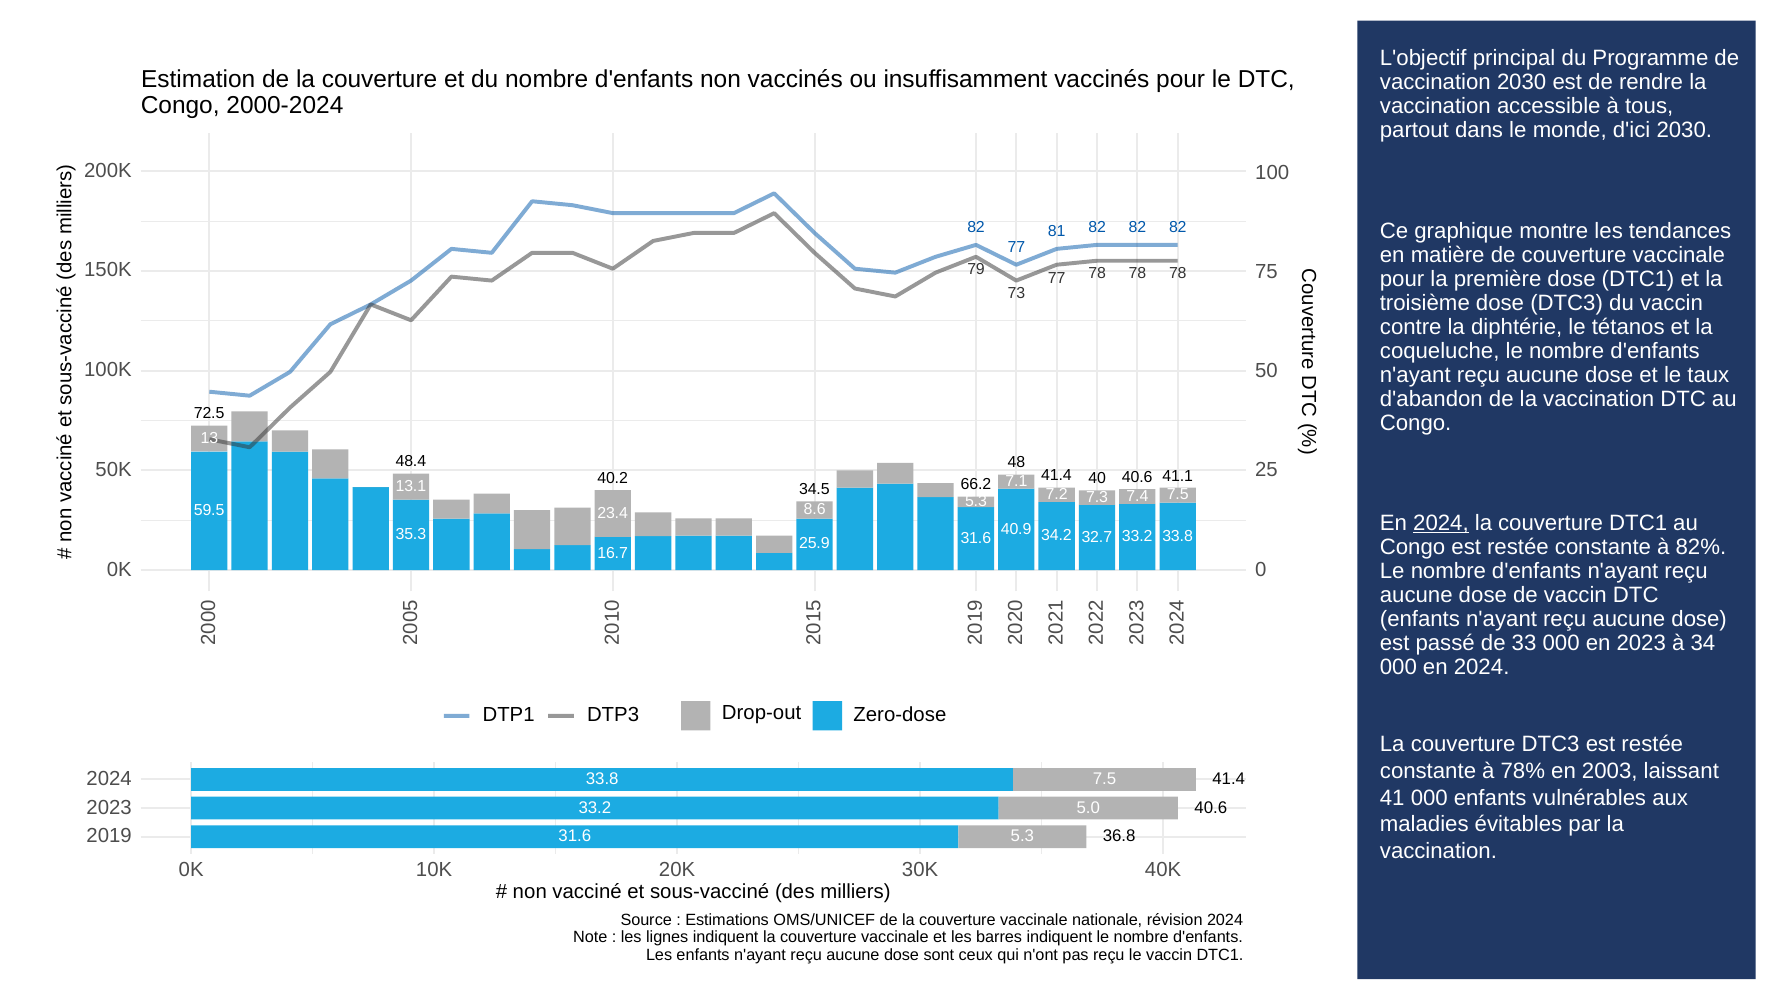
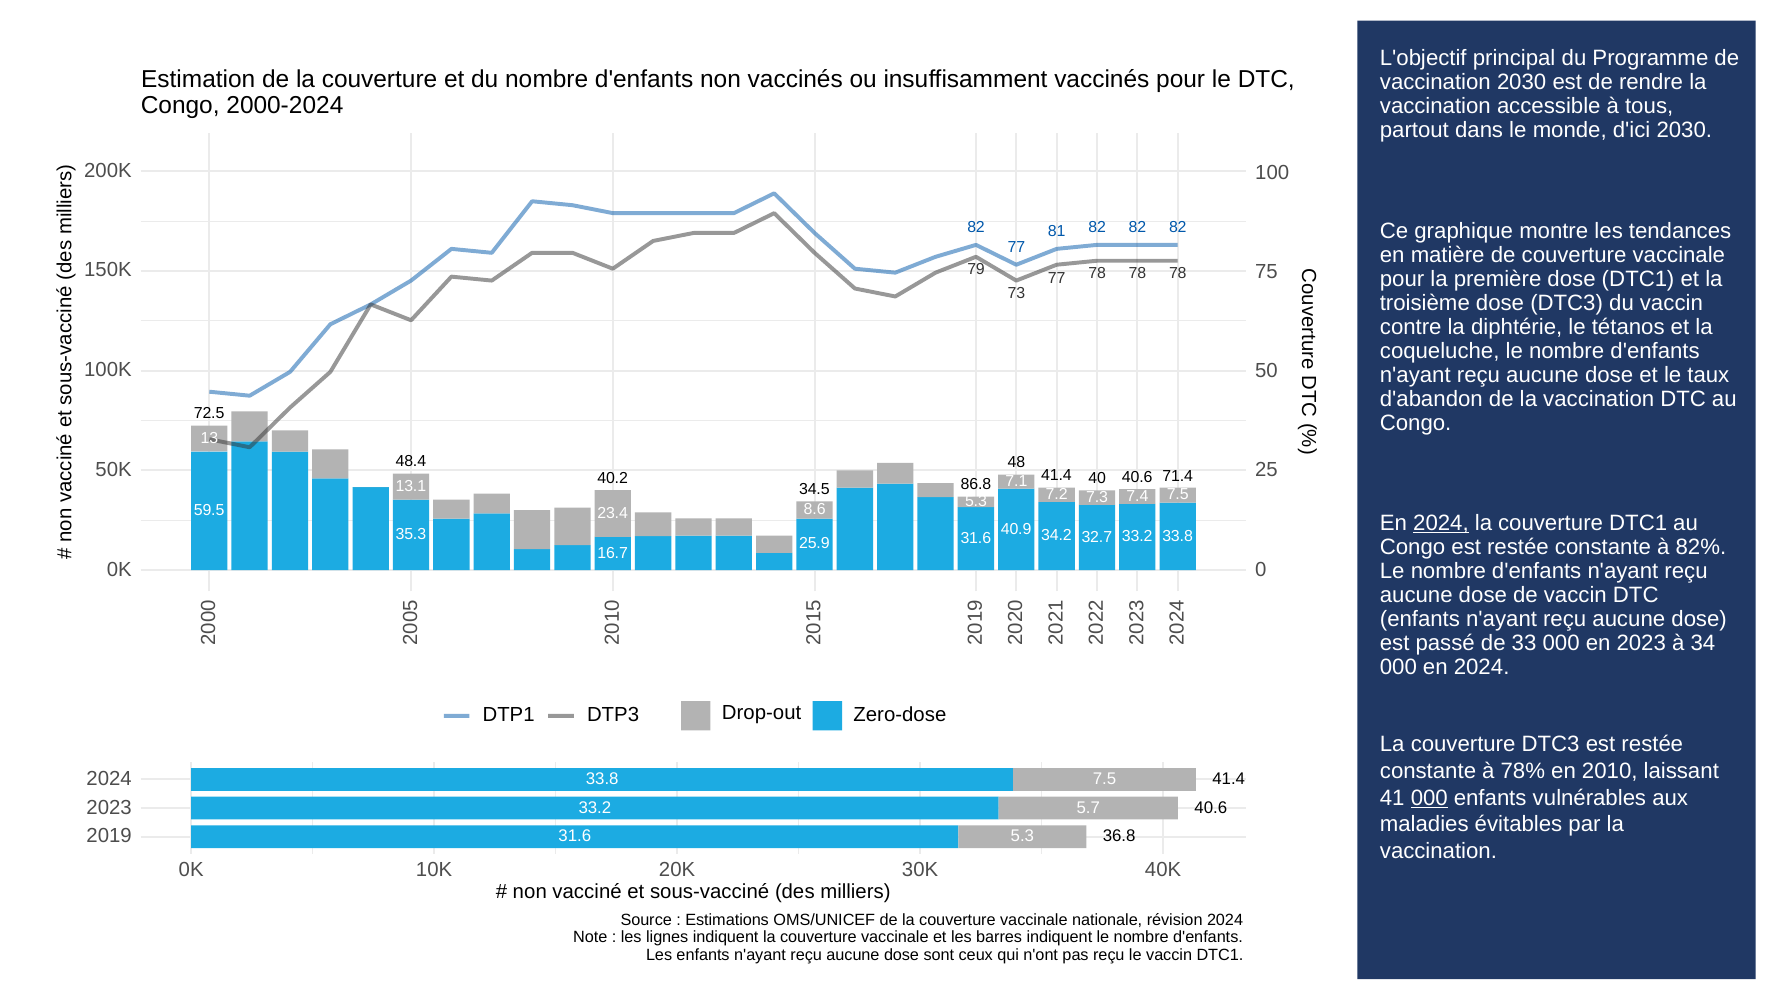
41.1: 41.1 -> 71.4
66.2: 66.2 -> 86.8
2003: 2003 -> 2010
000 at (1429, 798) underline: none -> present
5.0: 5.0 -> 5.7
